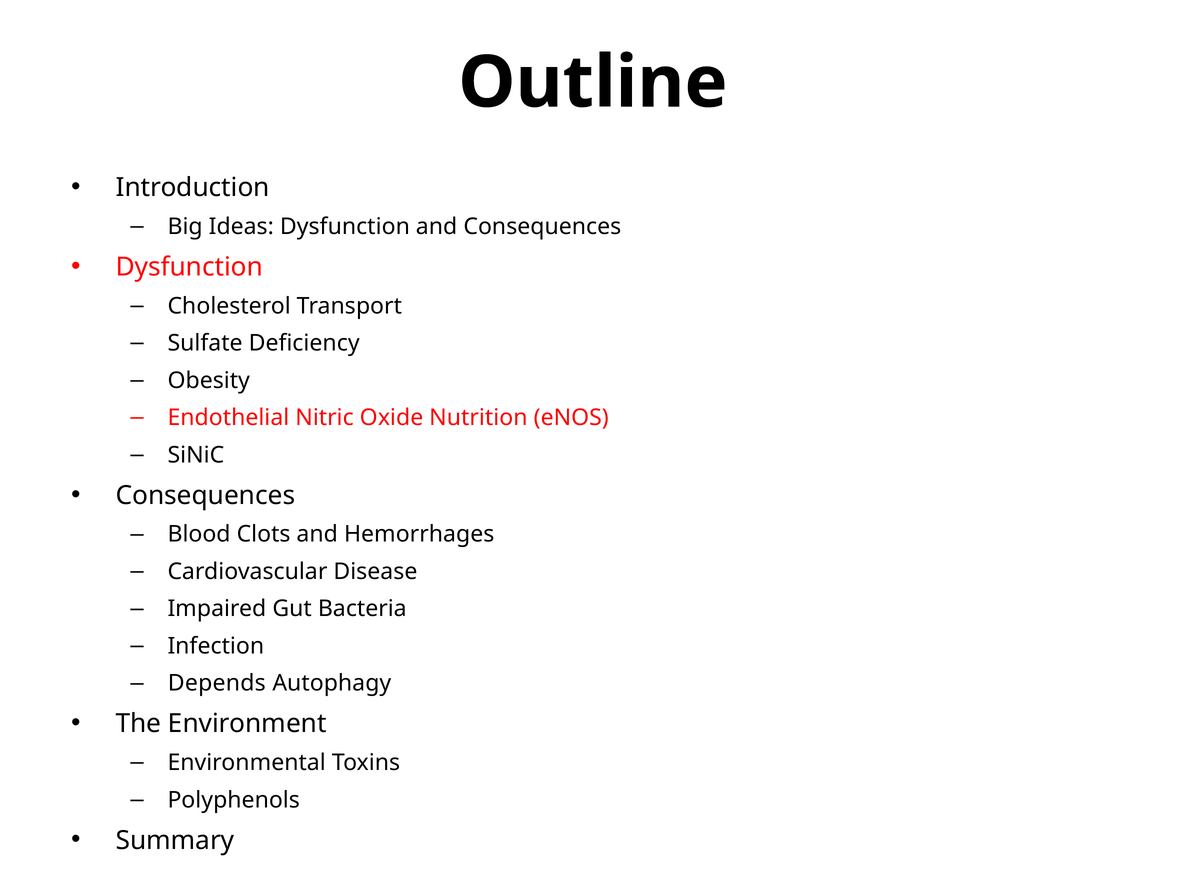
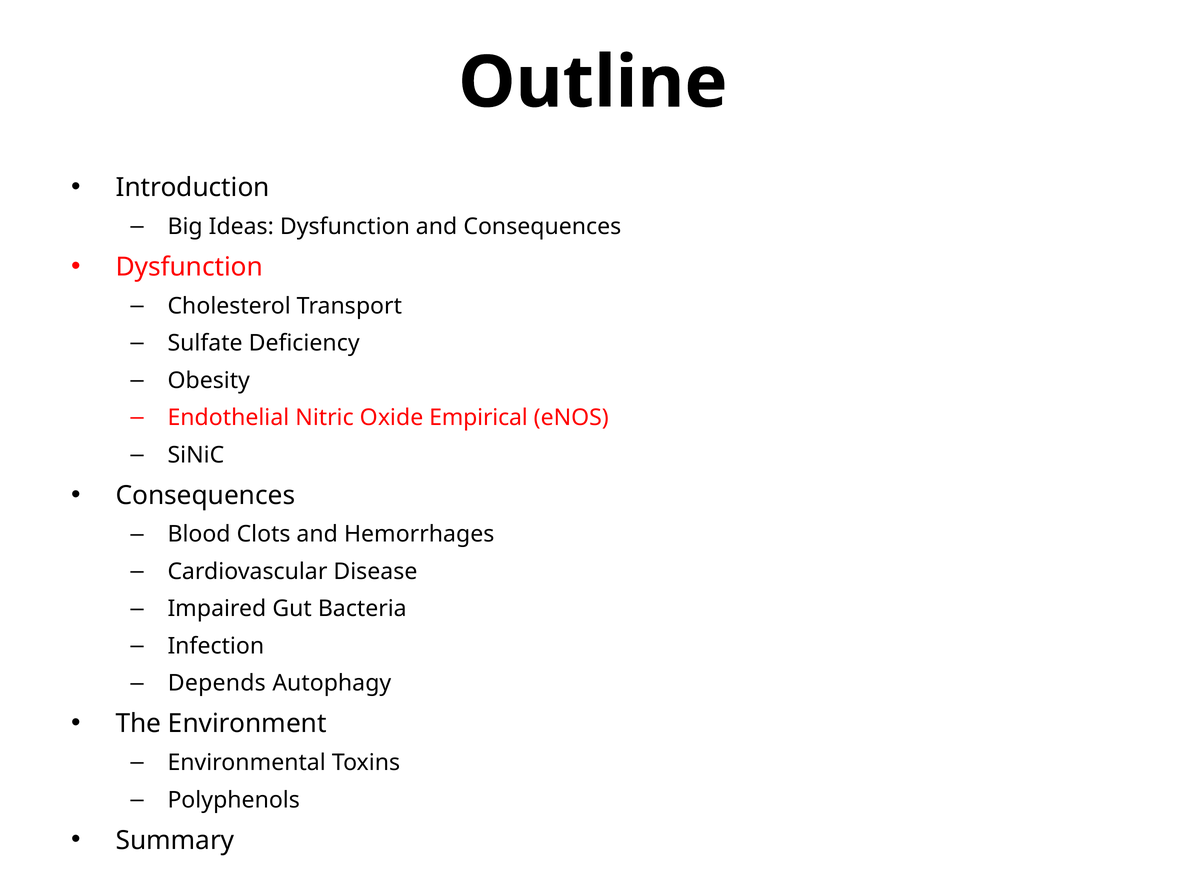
Nutrition: Nutrition -> Empirical
